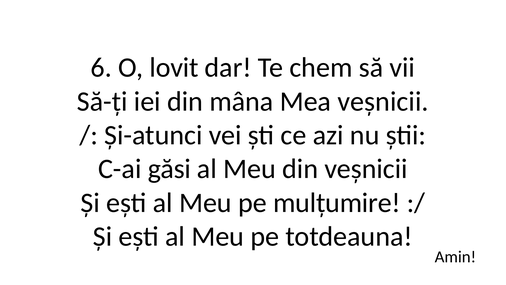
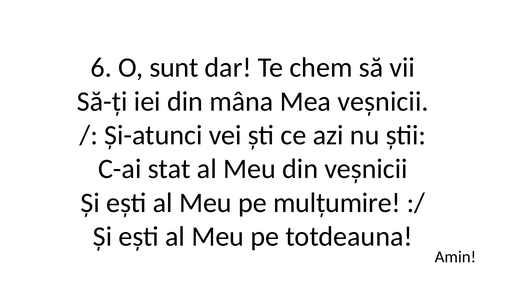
lovit: lovit -> sunt
găsi: găsi -> stat
